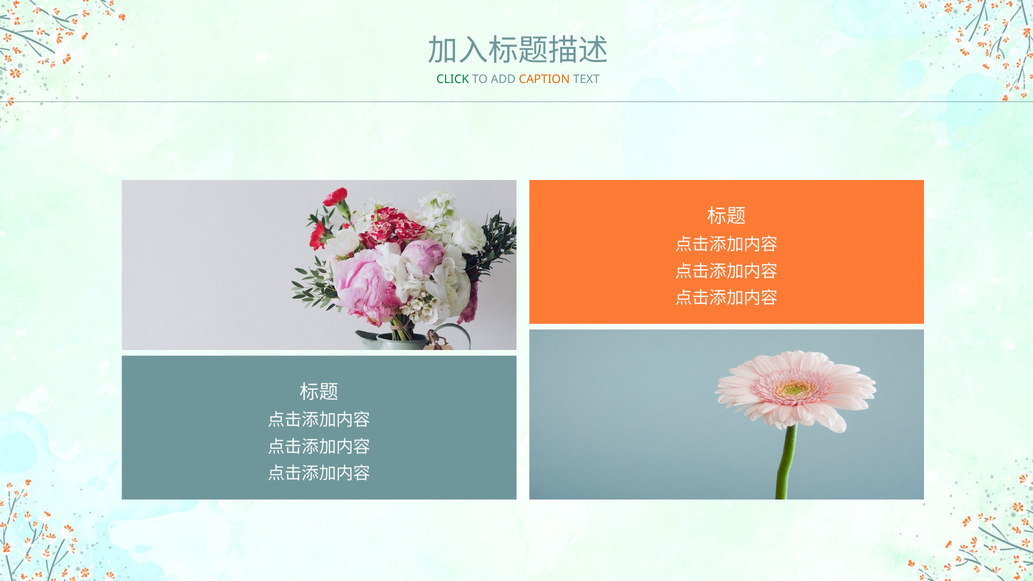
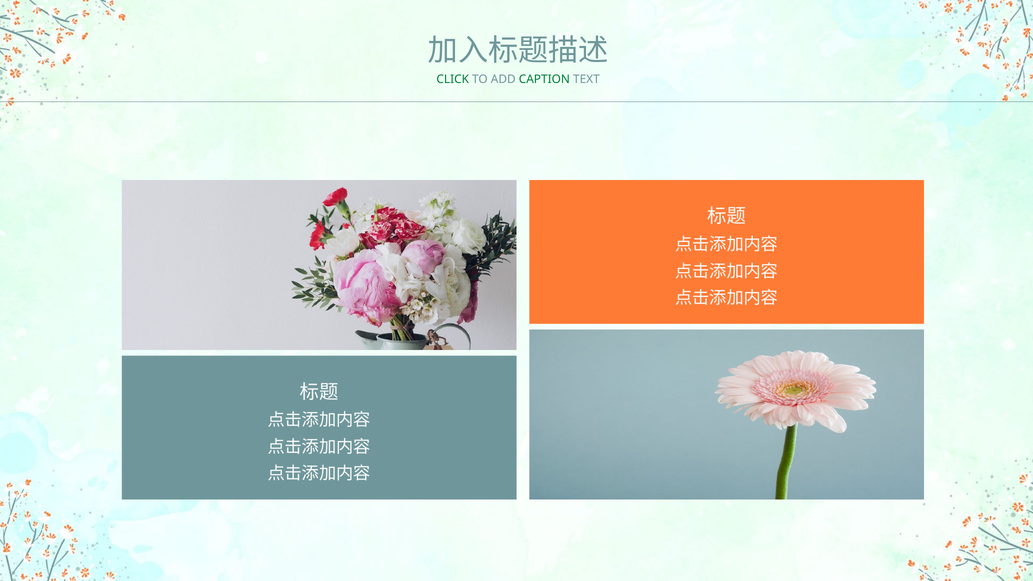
CAPTION colour: orange -> green
